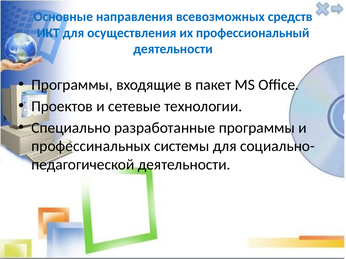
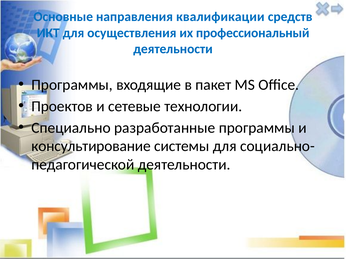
всевозможных: всевозможных -> квалификации
профессинальных: профессинальных -> консультирование
